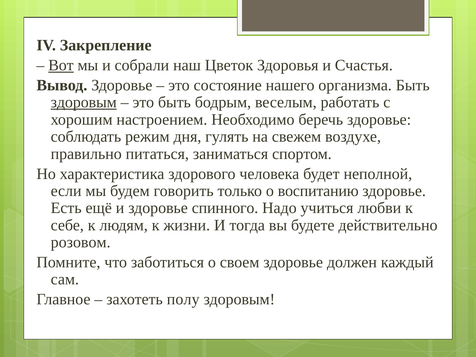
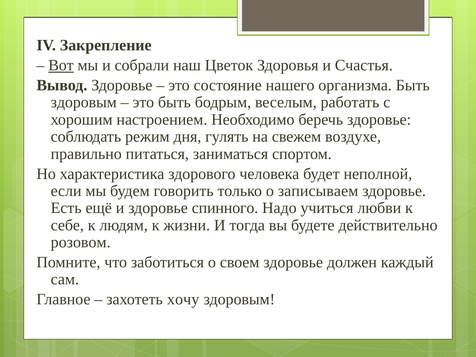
здоровым at (84, 102) underline: present -> none
воспитанию: воспитанию -> записываем
полу: полу -> хочу
